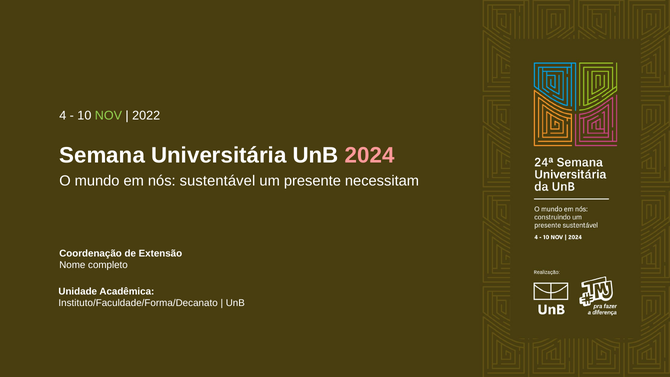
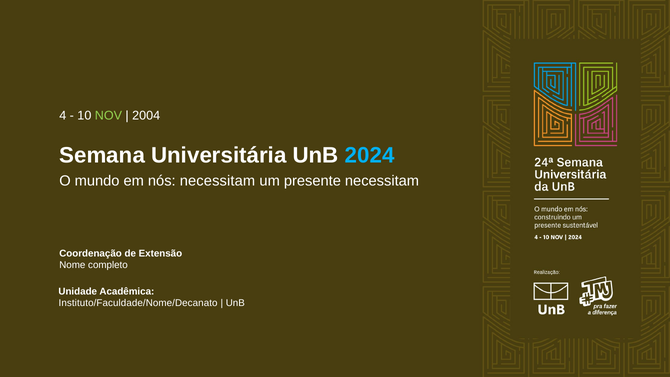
2022: 2022 -> 2004
2024 colour: pink -> light blue
nós sustentável: sustentável -> necessitam
Instituto/Faculdade/Forma/Decanato: Instituto/Faculdade/Forma/Decanato -> Instituto/Faculdade/Nome/Decanato
